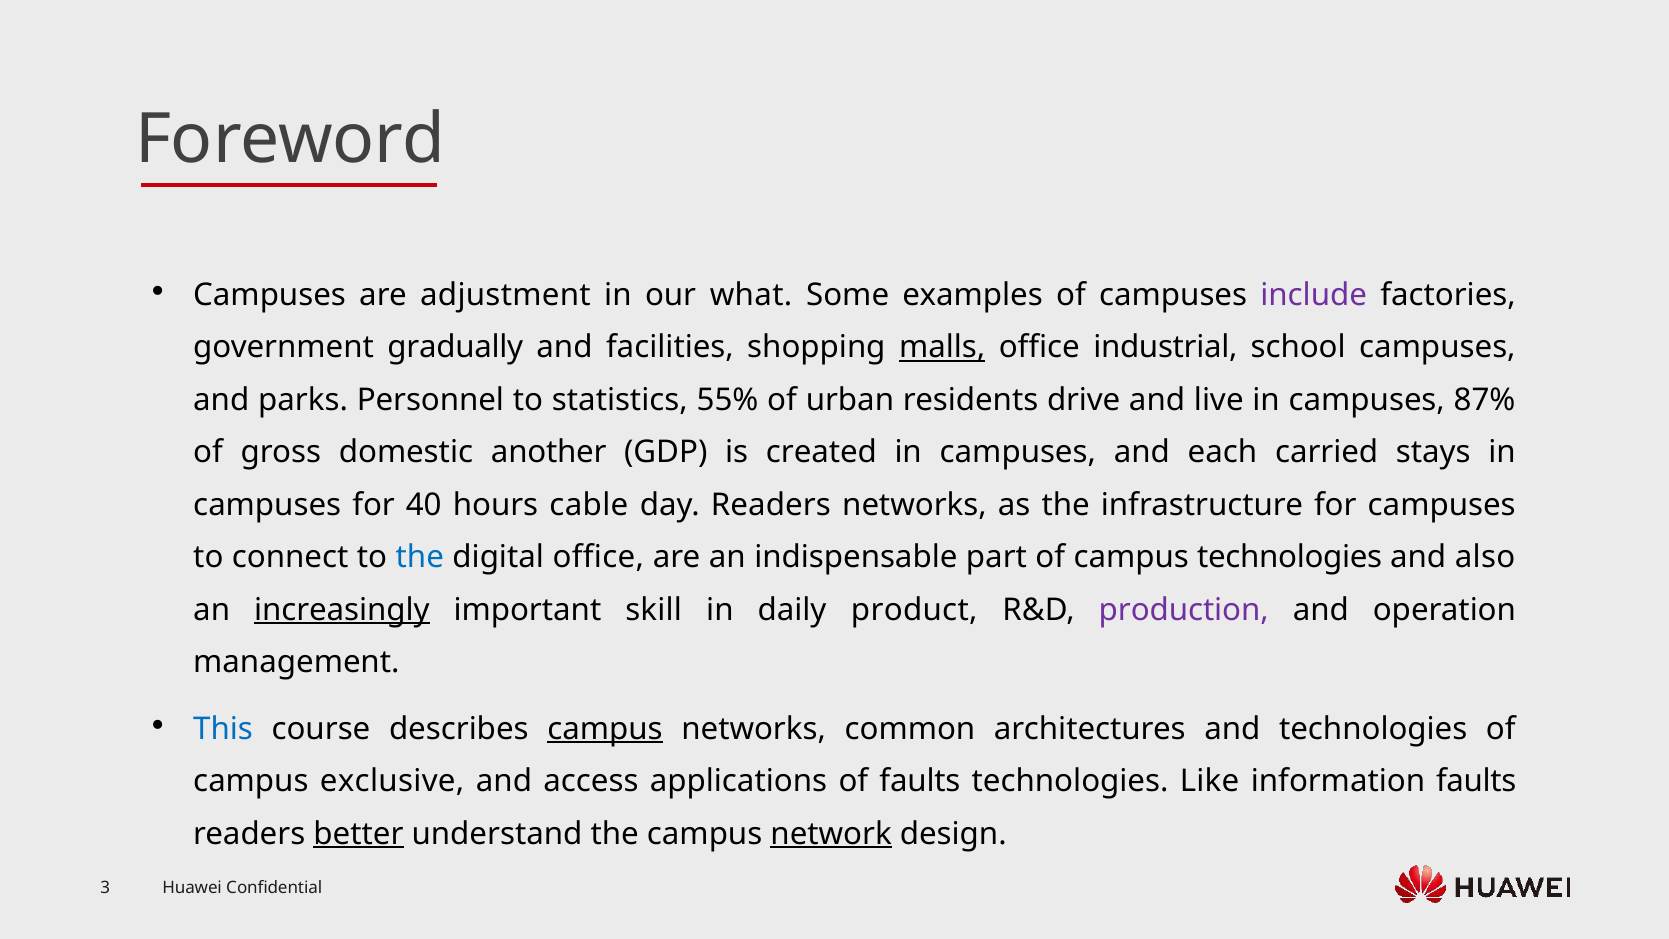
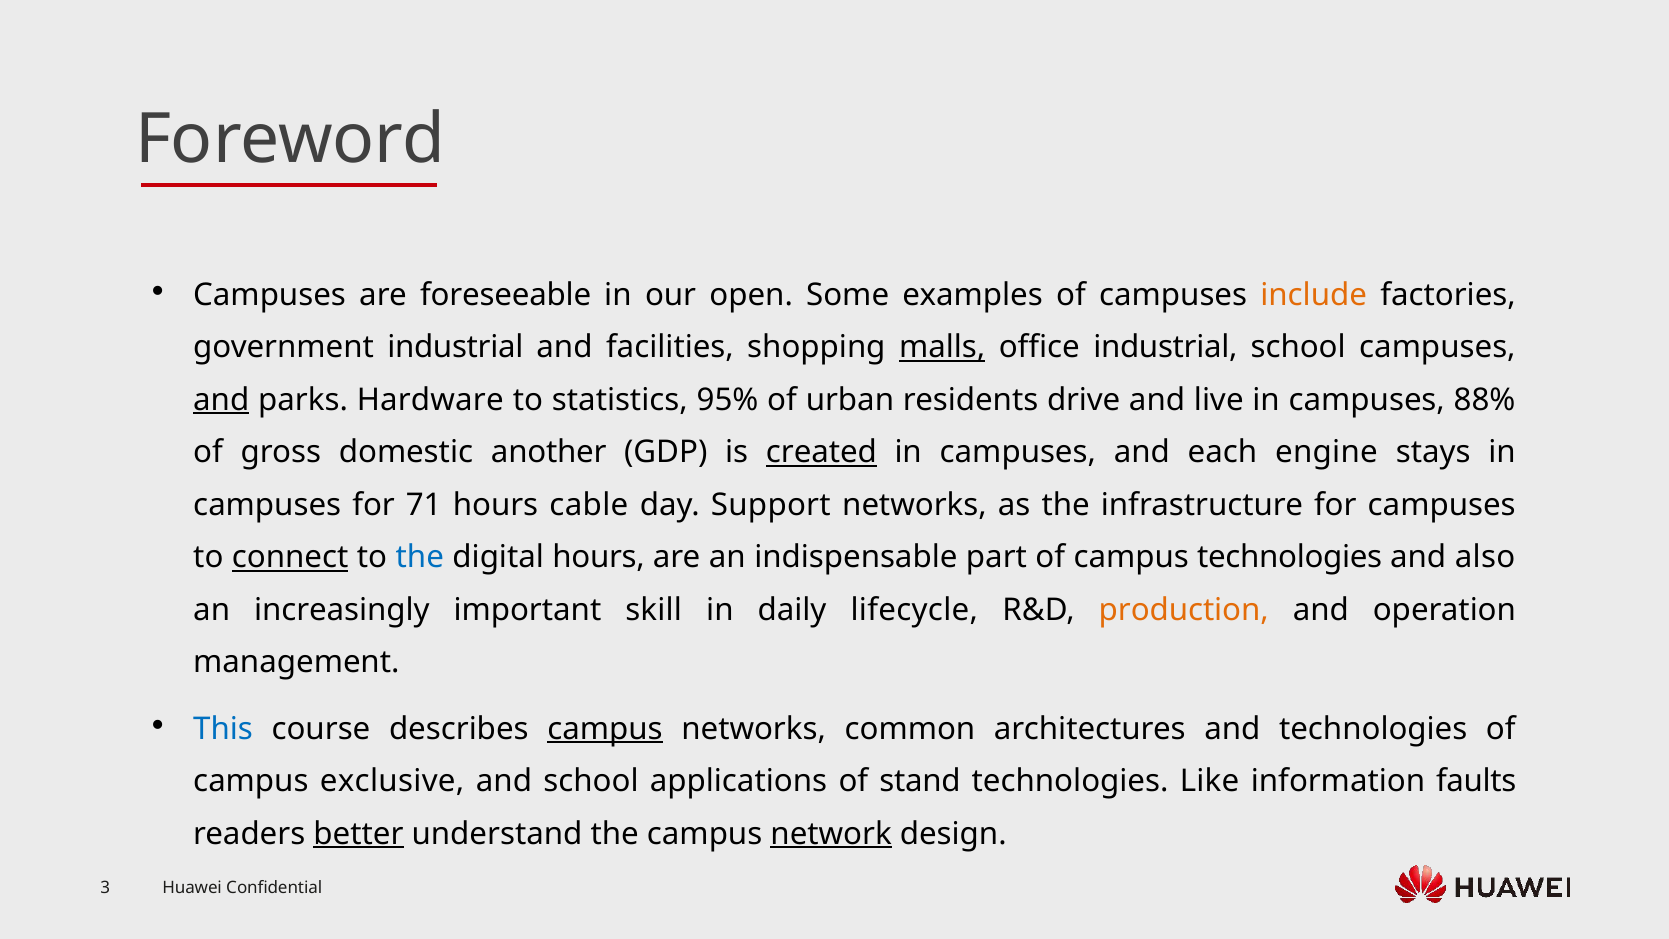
adjustment: adjustment -> foreseeable
what: what -> open
include colour: purple -> orange
government gradually: gradually -> industrial
and at (221, 400) underline: none -> present
Personnel: Personnel -> Hardware
55%: 55% -> 95%
87%: 87% -> 88%
created underline: none -> present
carried: carried -> engine
40: 40 -> 71
day Readers: Readers -> Support
connect underline: none -> present
digital office: office -> hours
increasingly underline: present -> none
product: product -> lifecycle
production colour: purple -> orange
and access: access -> school
of faults: faults -> stand
